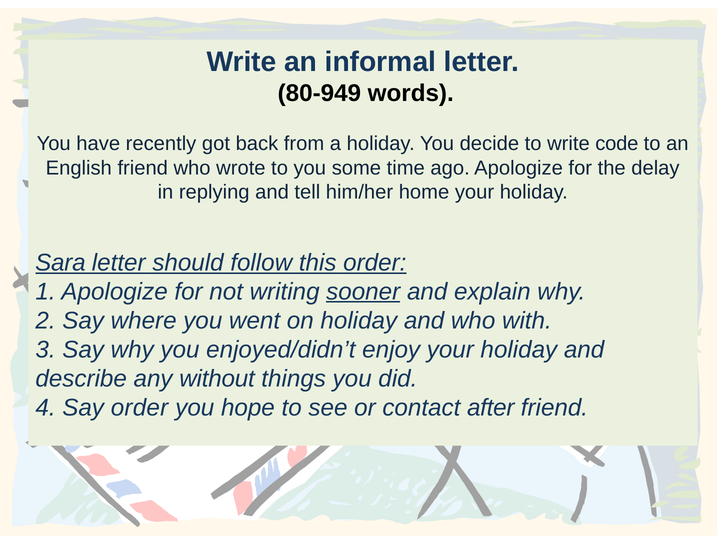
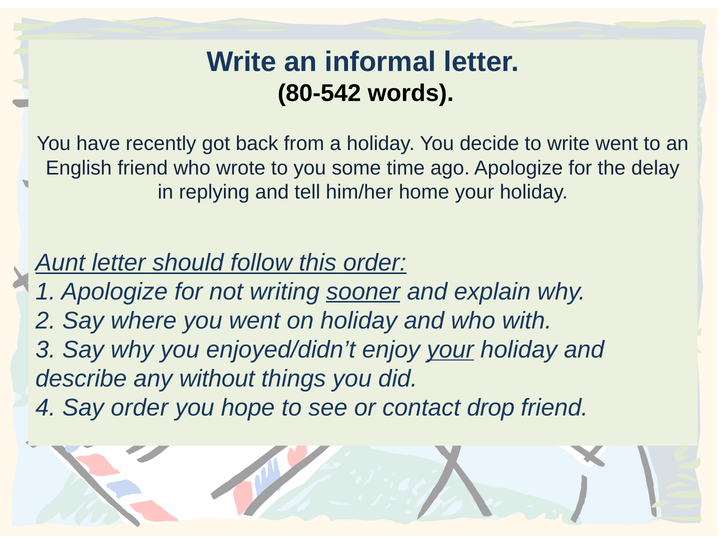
80-949: 80-949 -> 80-542
write code: code -> went
Sara: Sara -> Aunt
your at (450, 350) underline: none -> present
after: after -> drop
